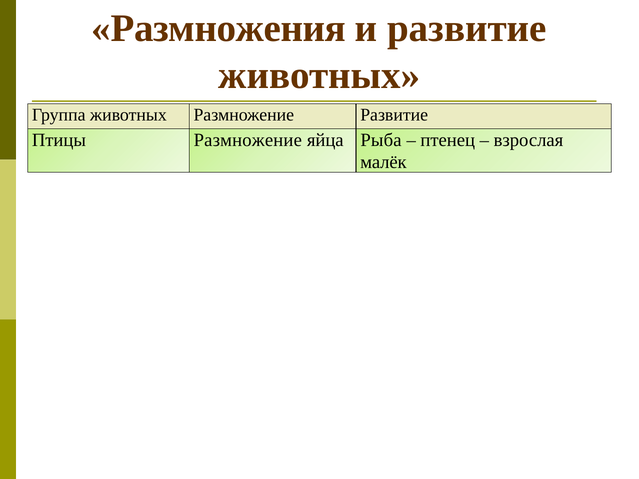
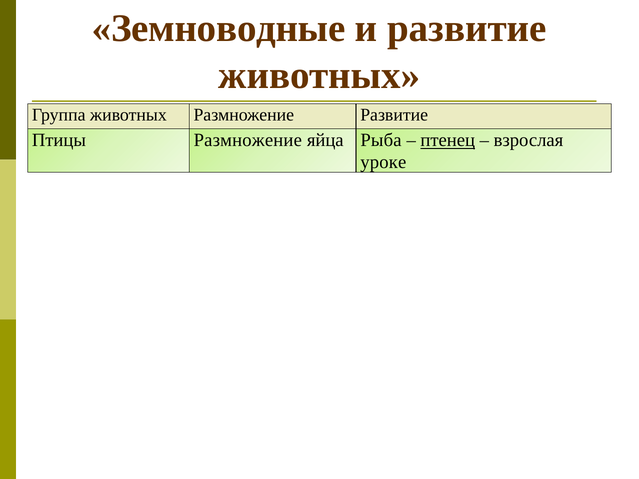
Размножения: Размножения -> Земноводные
птенец underline: none -> present
малёк: малёк -> уроке
